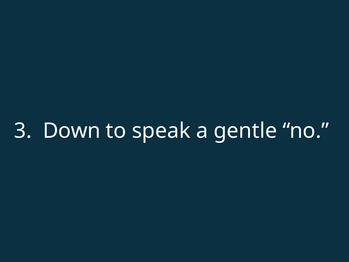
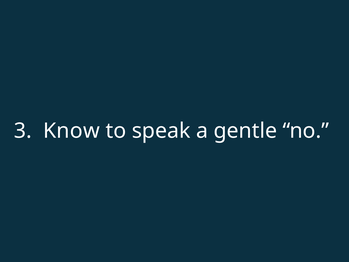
Down: Down -> Know
